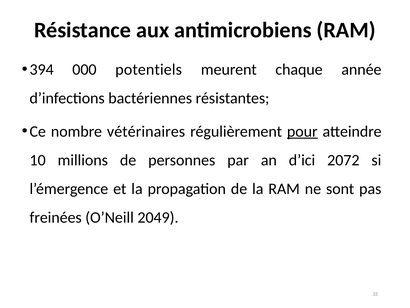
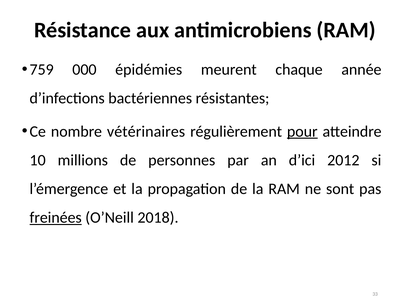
394: 394 -> 759
potentiels: potentiels -> épidémies
2072: 2072 -> 2012
freinées underline: none -> present
2049: 2049 -> 2018
